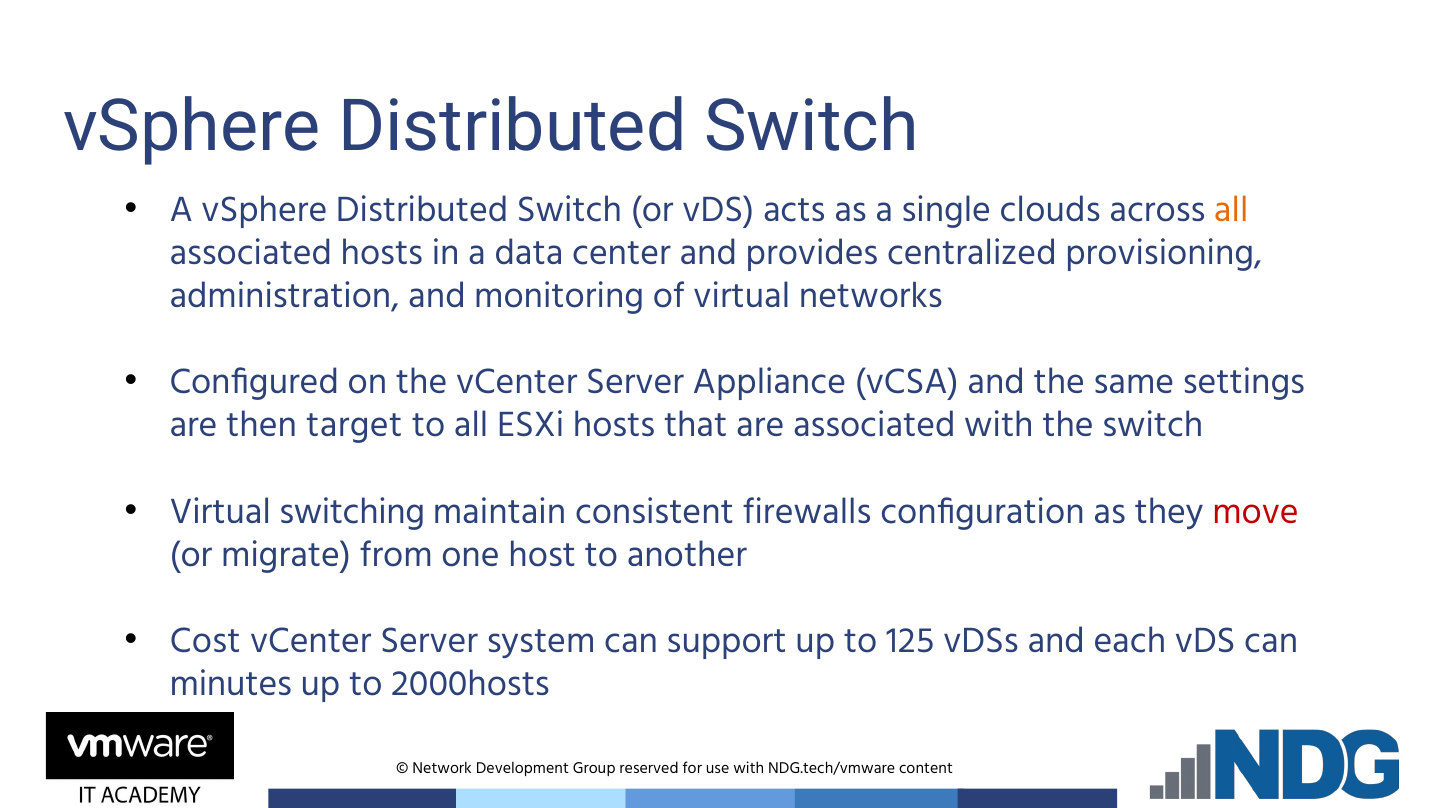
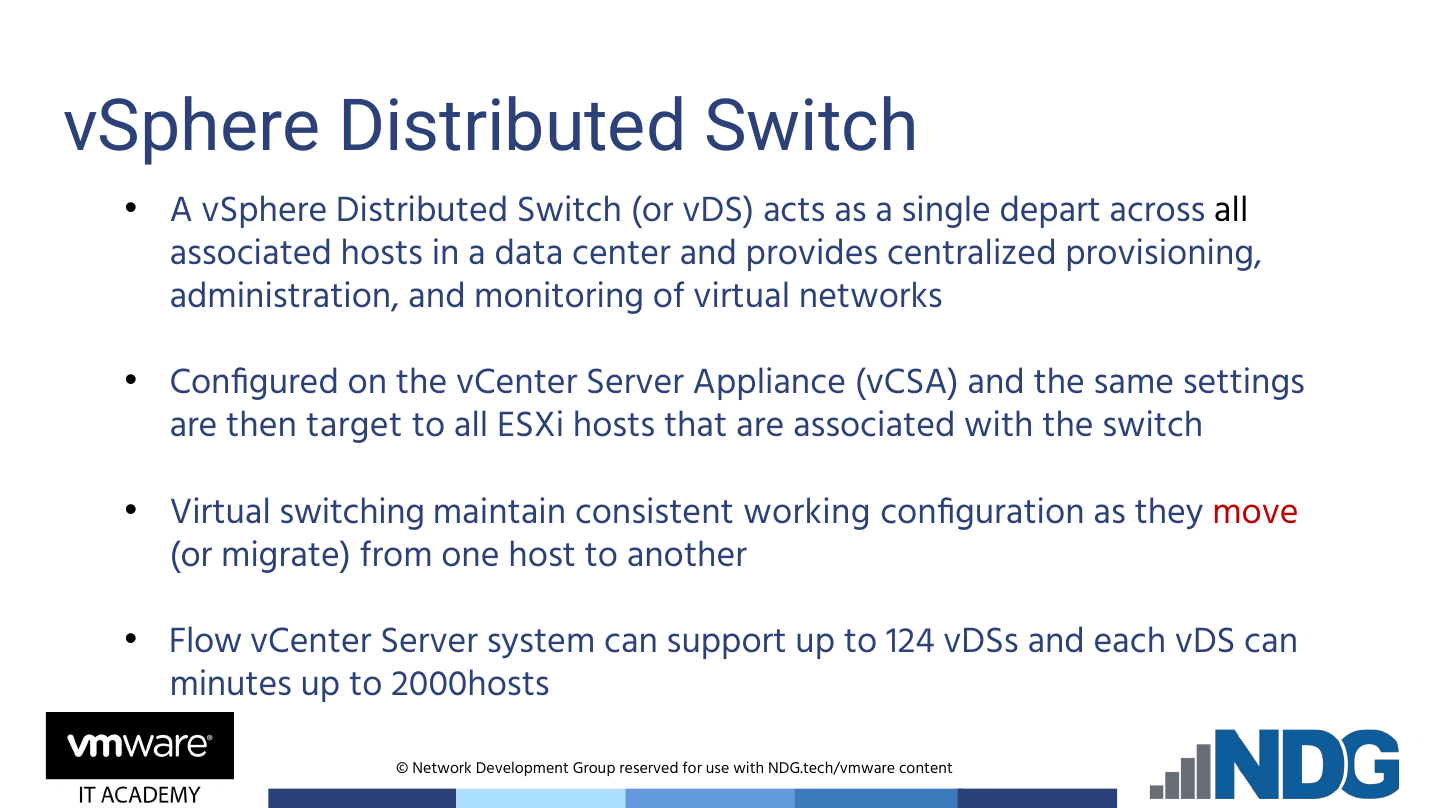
clouds: clouds -> depart
all at (1231, 210) colour: orange -> black
firewalls: firewalls -> working
Cost: Cost -> Flow
125: 125 -> 124
